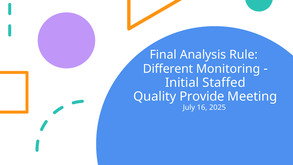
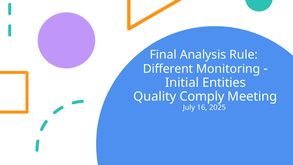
Staffed: Staffed -> Entities
Provide: Provide -> Comply
